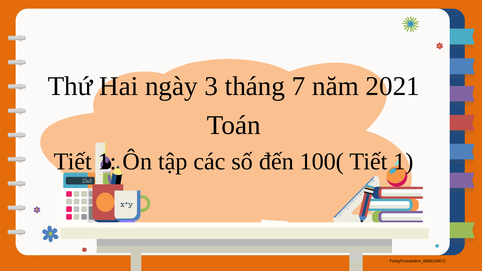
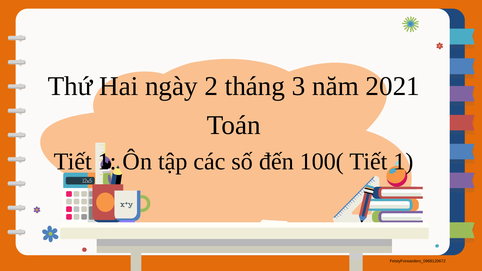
3: 3 -> 2
7: 7 -> 3
